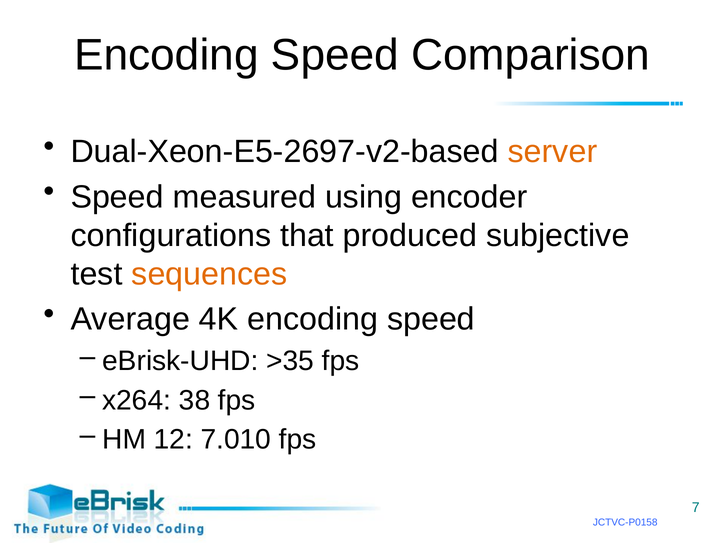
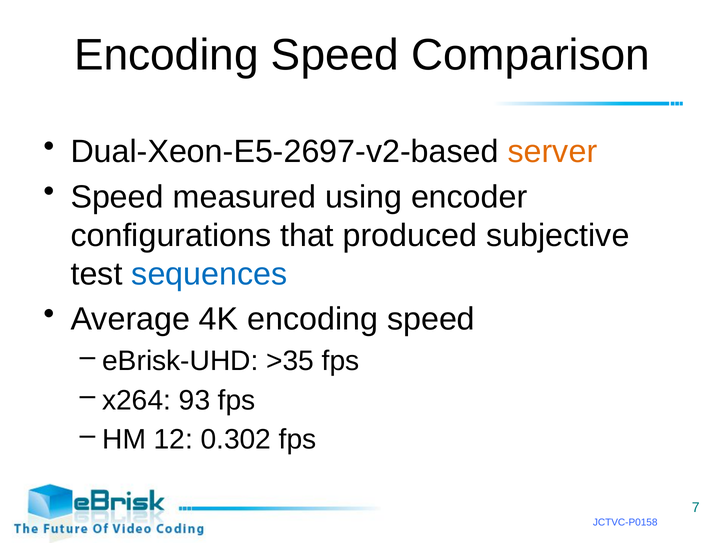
sequences colour: orange -> blue
38: 38 -> 93
7.010: 7.010 -> 0.302
